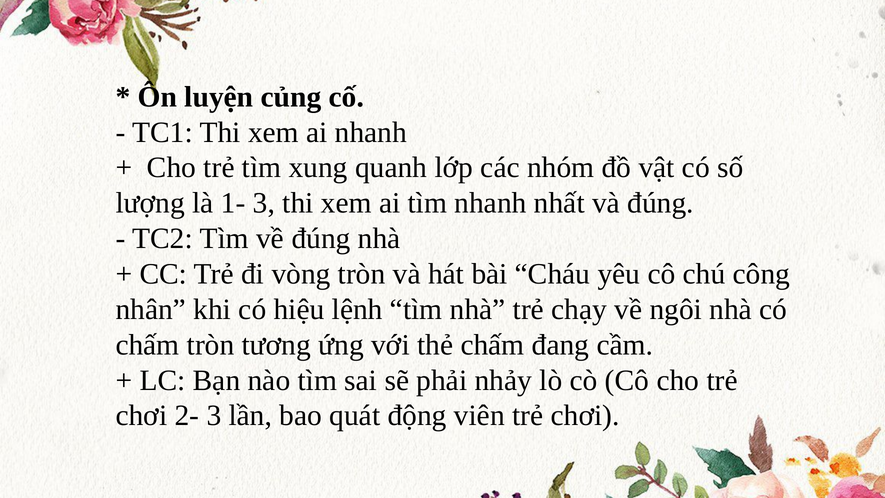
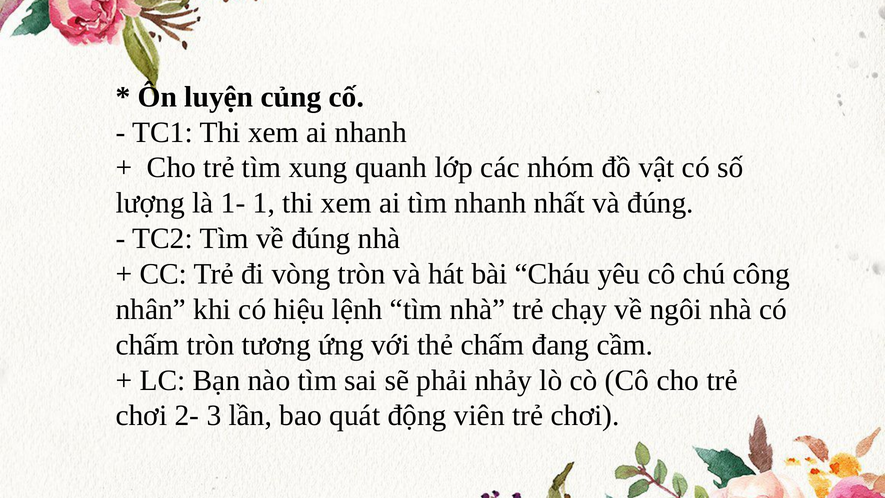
1- 3: 3 -> 1
